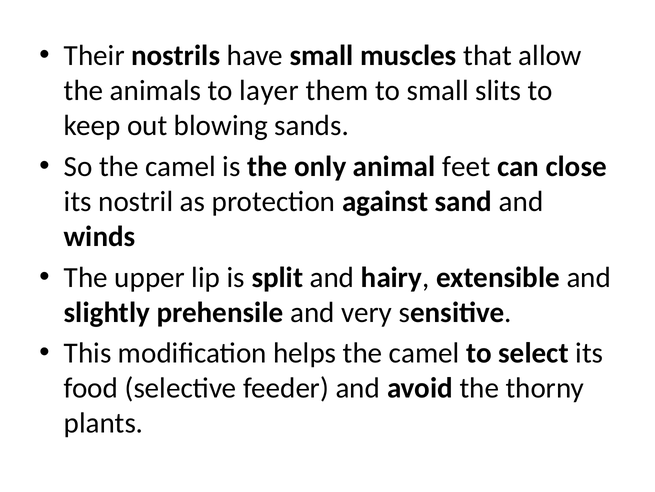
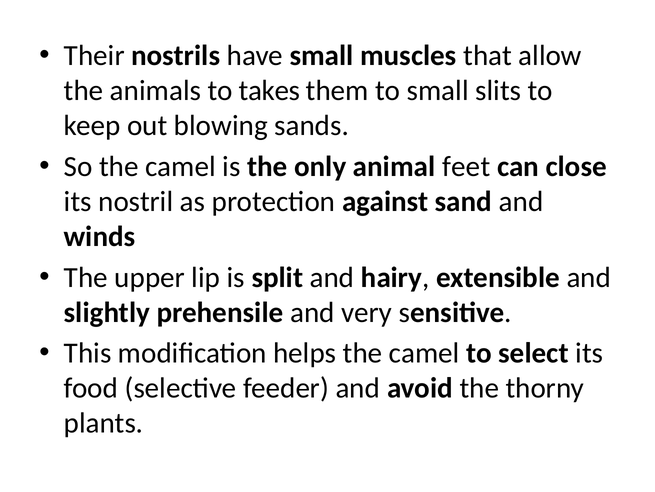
layer: layer -> takes
